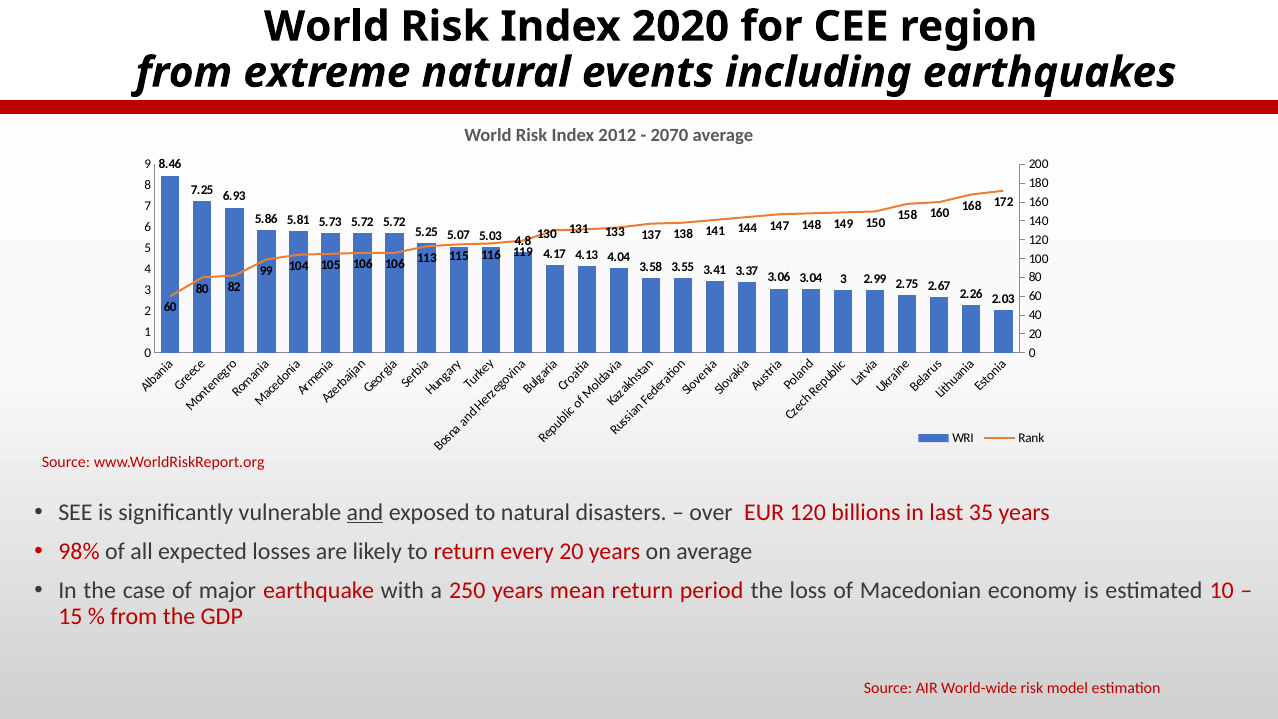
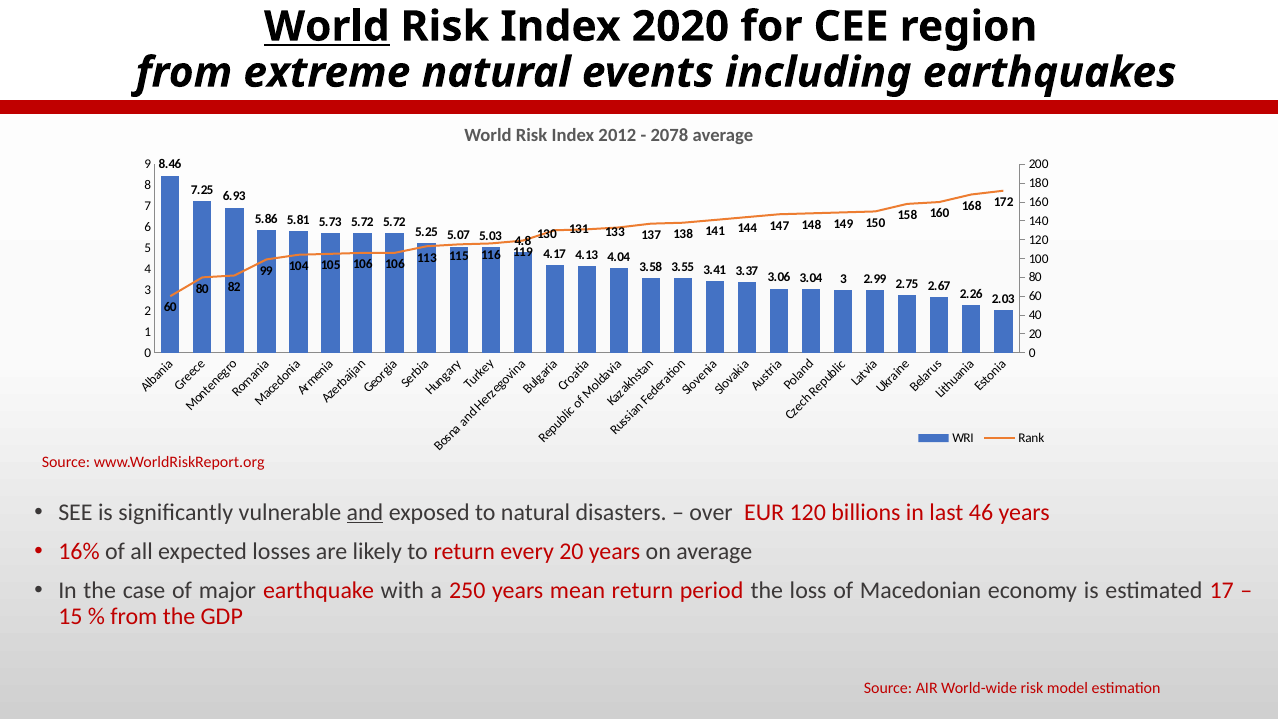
World at (327, 27) underline: none -> present
2070: 2070 -> 2078
35: 35 -> 46
98%: 98% -> 16%
10: 10 -> 17
